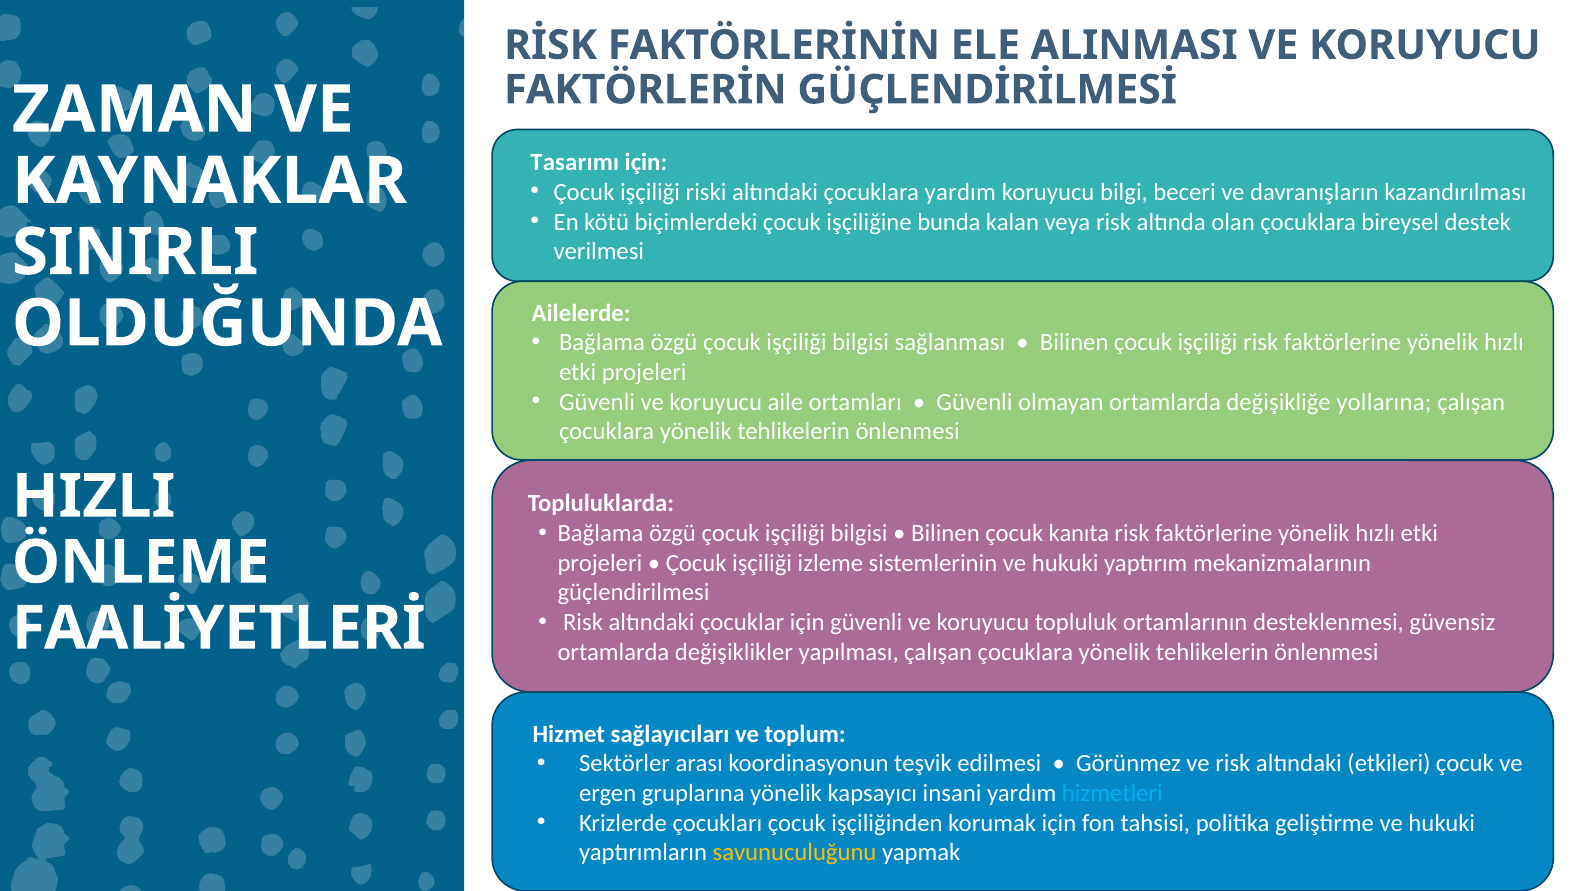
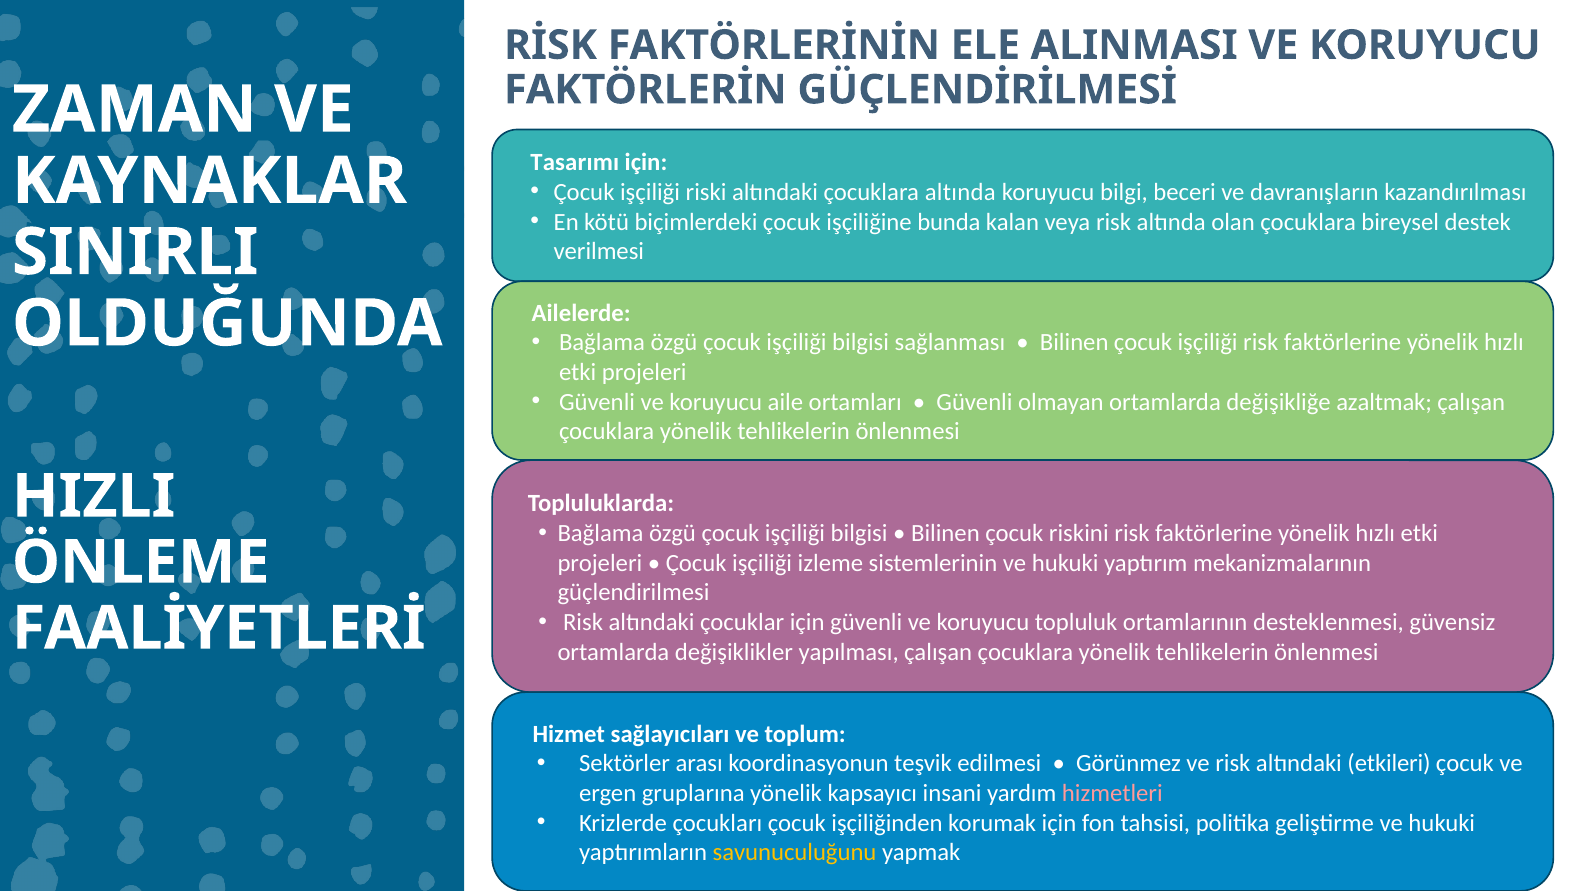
çocuklara yardım: yardım -> altında
yollarına: yollarına -> azaltmak
kanıta: kanıta -> riskini
hizmetleri colour: light blue -> pink
